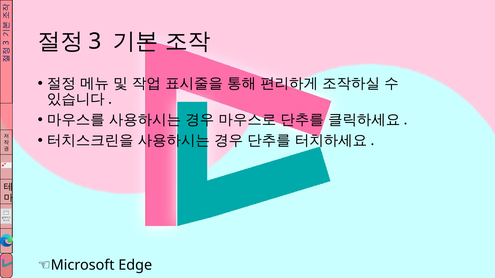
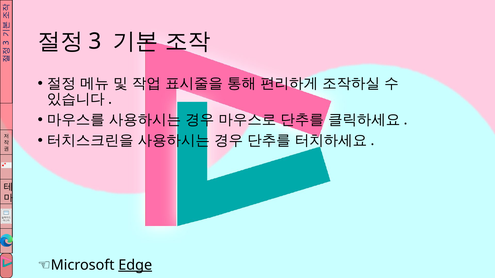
Edge underline: none -> present
